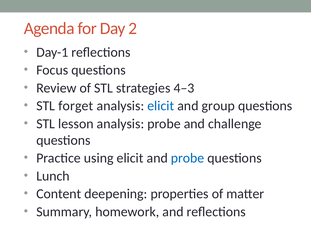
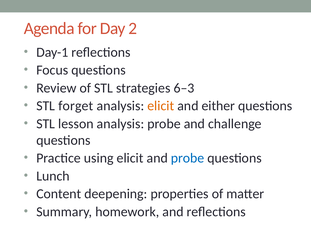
4–3: 4–3 -> 6–3
elicit at (161, 106) colour: blue -> orange
group: group -> either
